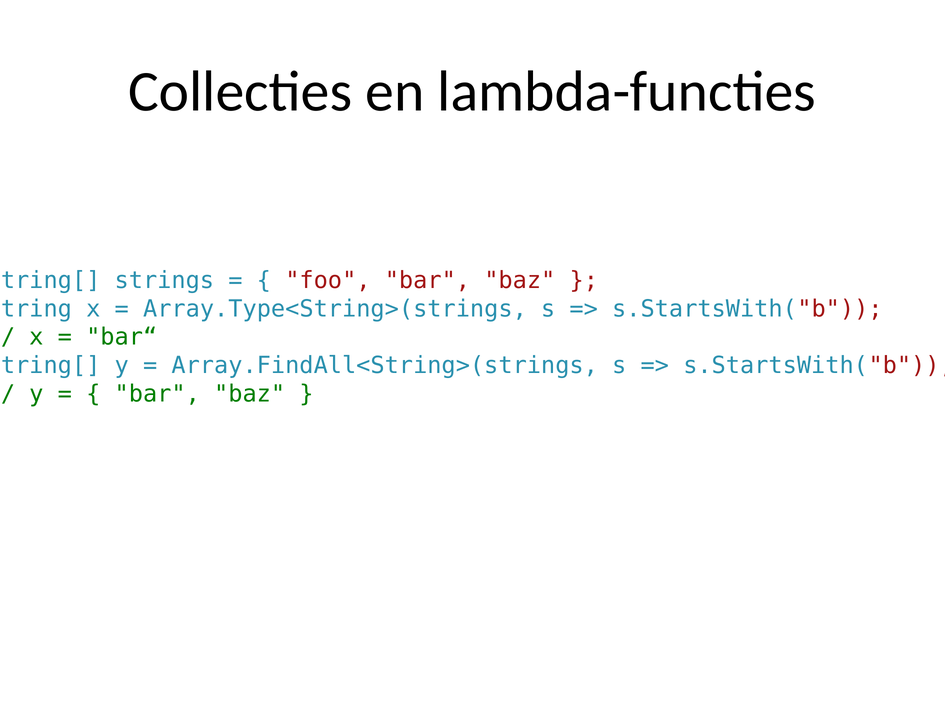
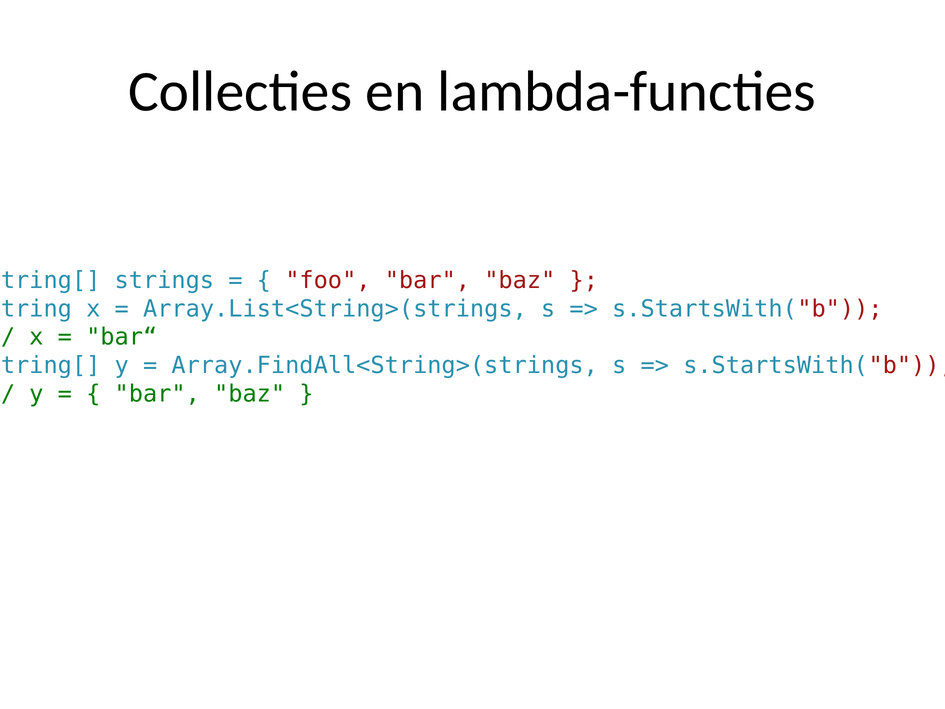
Array.Type<String>(strings: Array.Type<String>(strings -> Array.List<String>(strings
